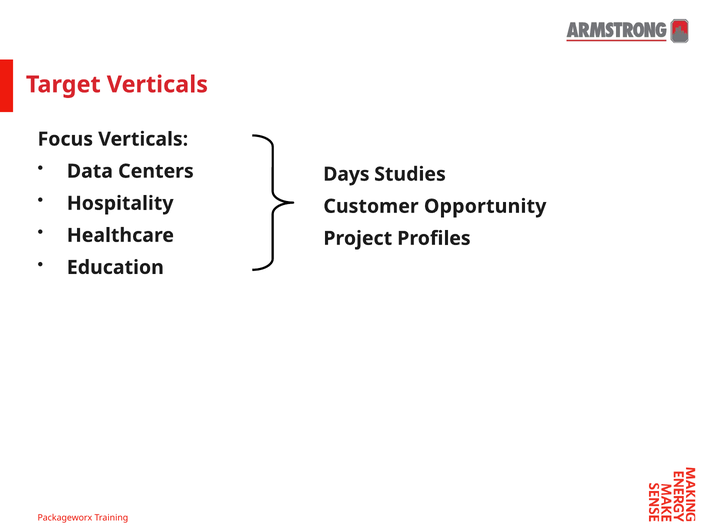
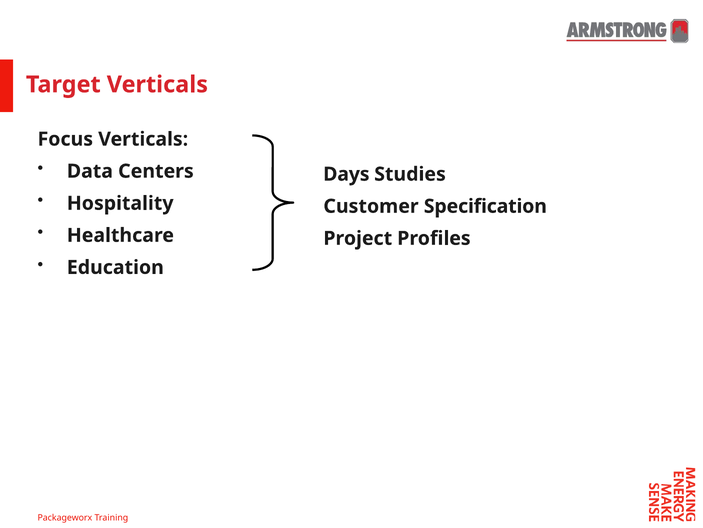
Opportunity: Opportunity -> Specification
